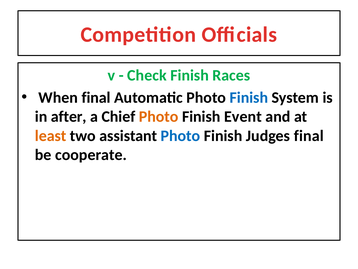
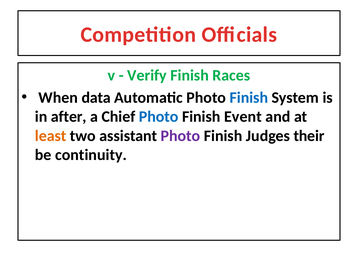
Check: Check -> Verify
When final: final -> data
Photo at (159, 116) colour: orange -> blue
Photo at (180, 136) colour: blue -> purple
Judges final: final -> their
cooperate: cooperate -> continuity
